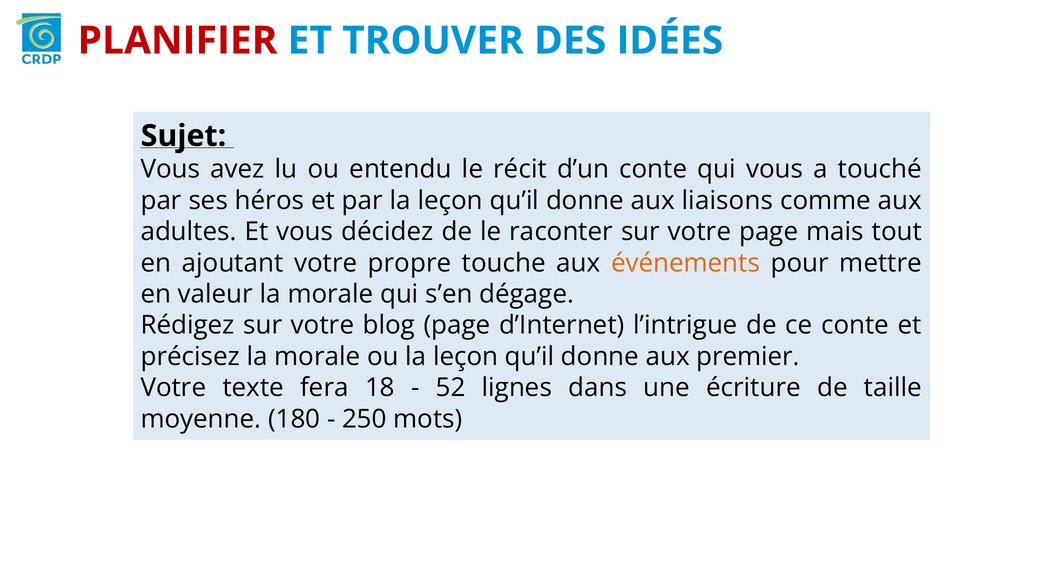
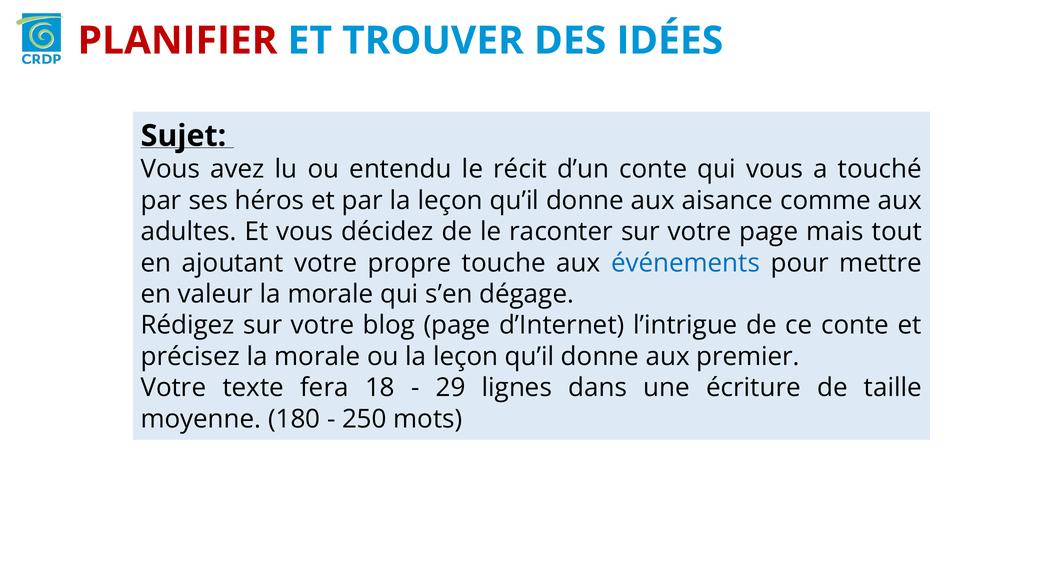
liaisons: liaisons -> aisance
événements colour: orange -> blue
52: 52 -> 29
